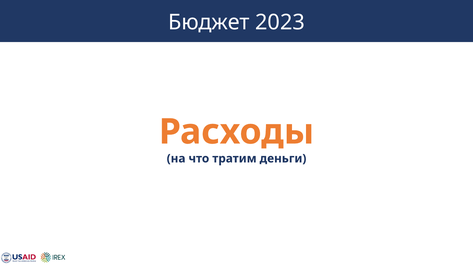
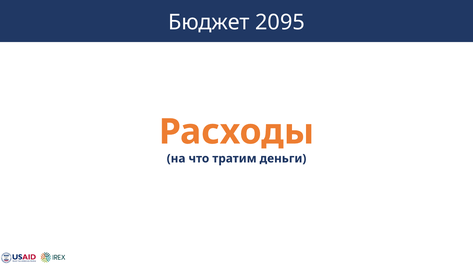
2023: 2023 -> 2095
